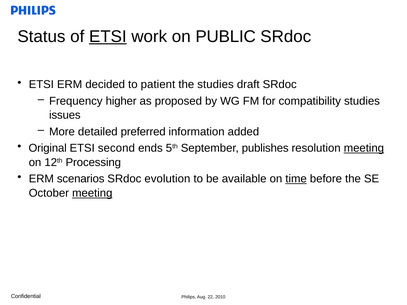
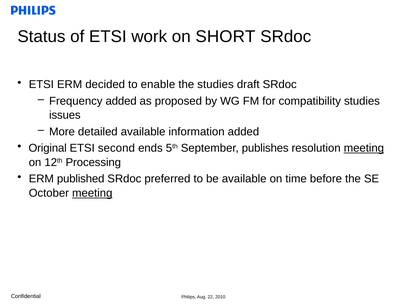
ETSI at (108, 37) underline: present -> none
PUBLIC: PUBLIC -> SHORT
patient: patient -> enable
Frequency higher: higher -> added
detailed preferred: preferred -> available
scenarios: scenarios -> published
evolution: evolution -> preferred
time underline: present -> none
